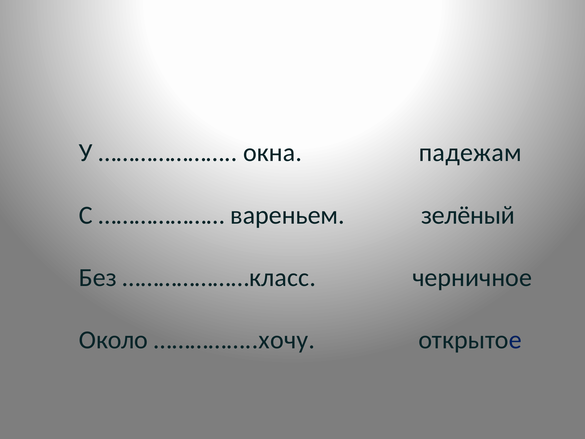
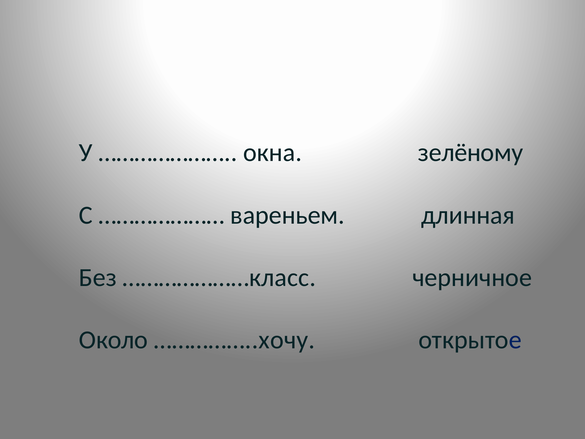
падежам: падежам -> зелёному
зелёный: зелёный -> длинная
